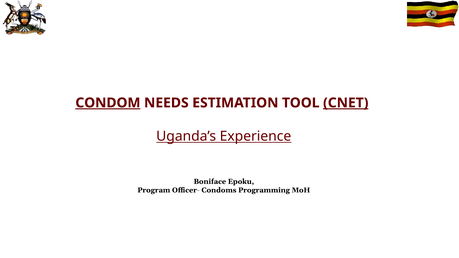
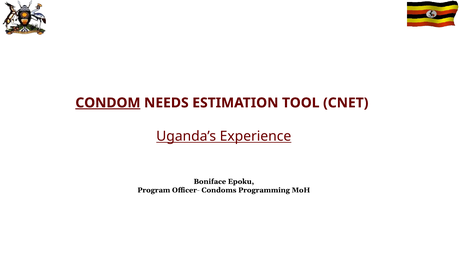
CNET underline: present -> none
